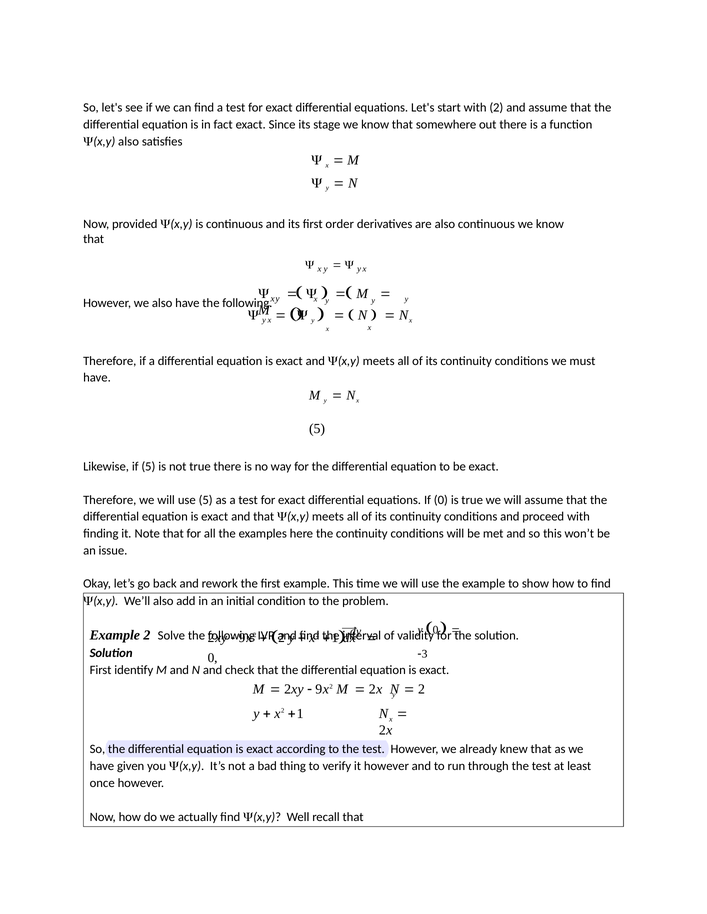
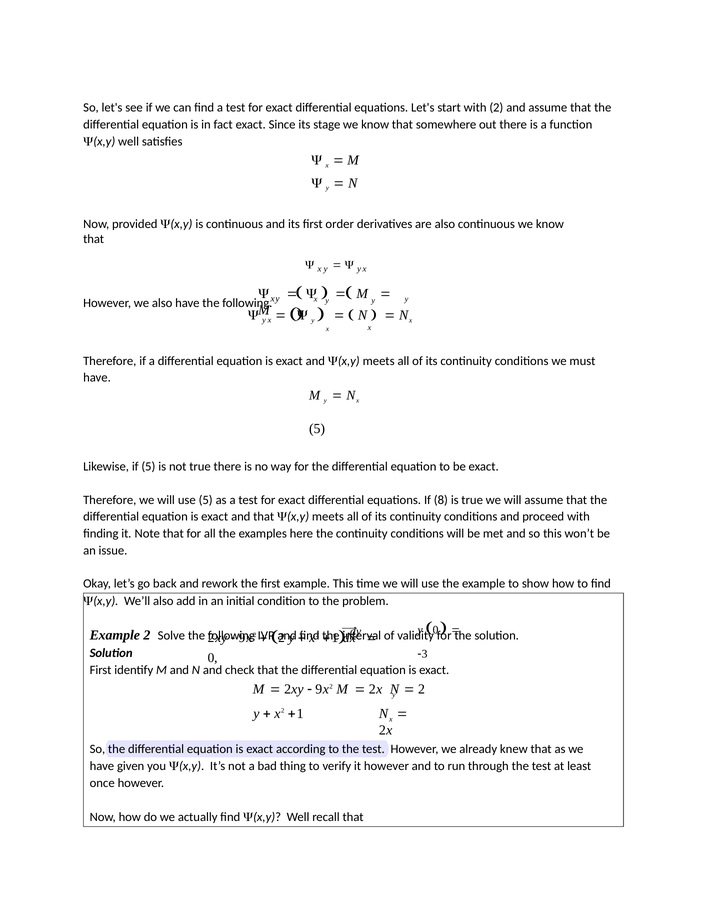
also at (129, 142): also -> well
If 0: 0 -> 8
